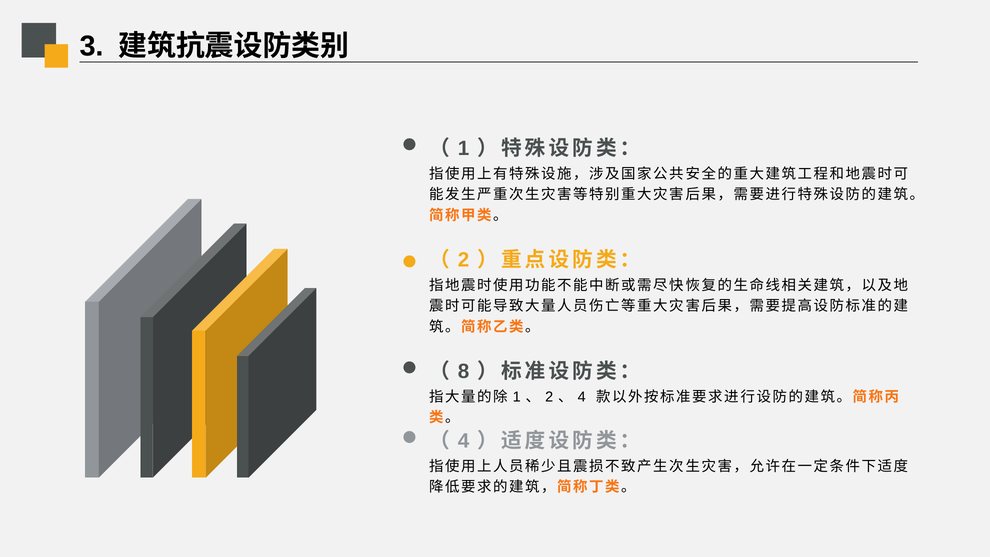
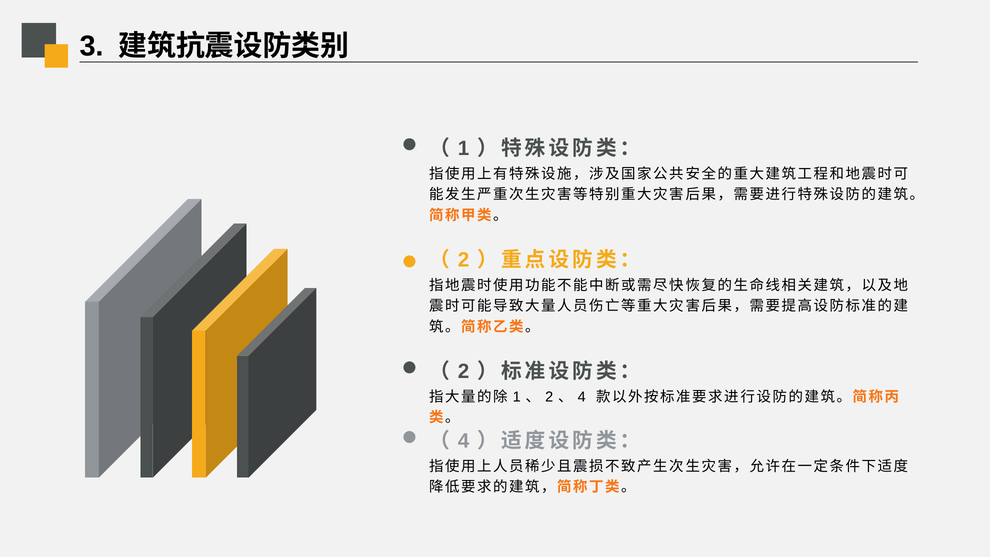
8 at (464, 371): 8 -> 2
